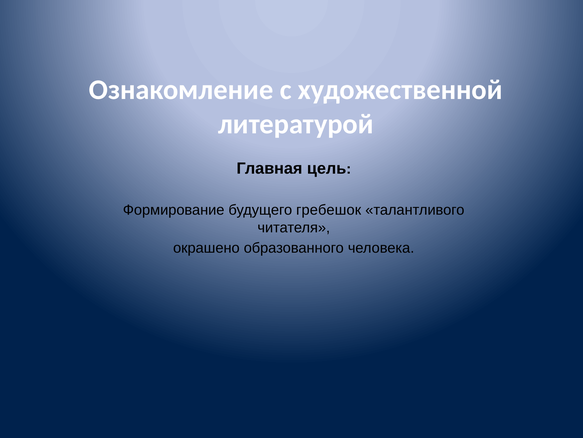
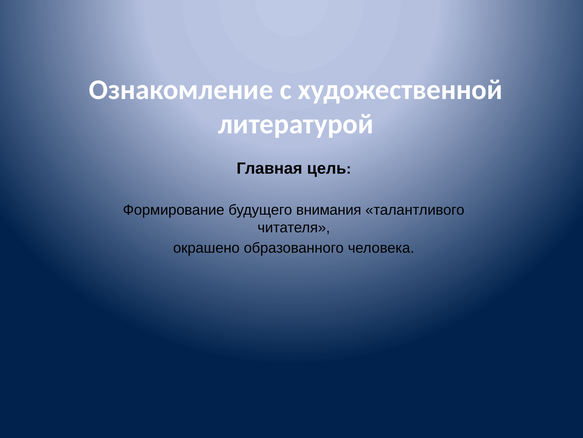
гребешок: гребешок -> внимания
